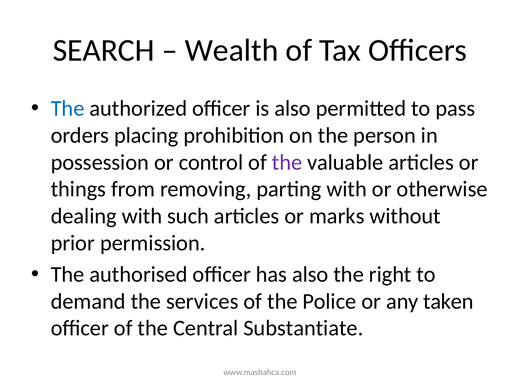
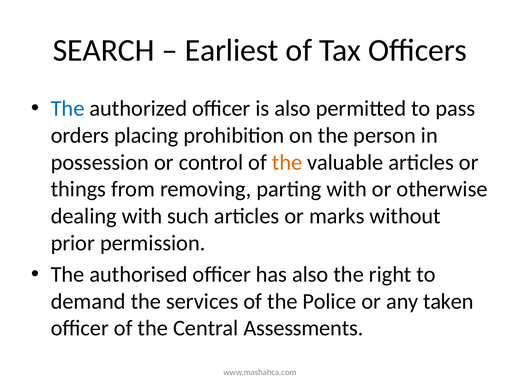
Wealth: Wealth -> Earliest
the at (287, 162) colour: purple -> orange
Substantiate: Substantiate -> Assessments
